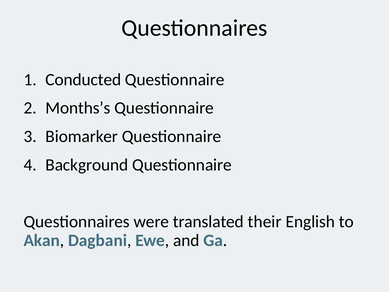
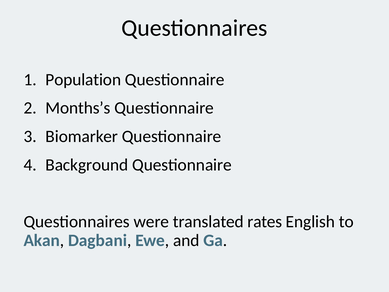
Conducted: Conducted -> Population
their: their -> rates
